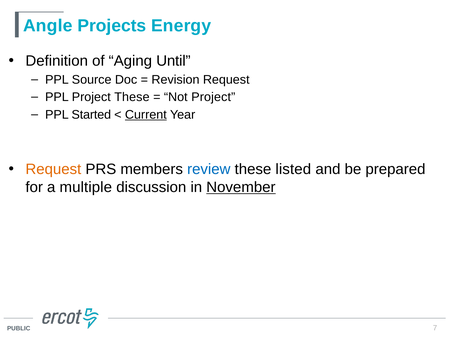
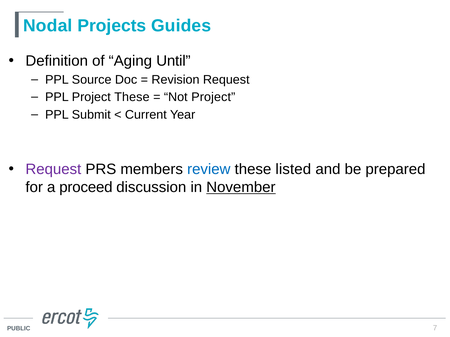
Angle: Angle -> Nodal
Energy: Energy -> Guides
Started: Started -> Submit
Current underline: present -> none
Request at (53, 170) colour: orange -> purple
multiple: multiple -> proceed
